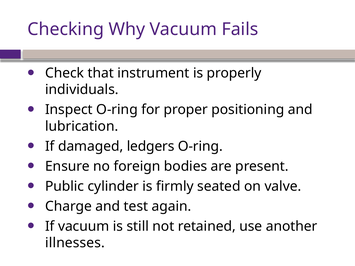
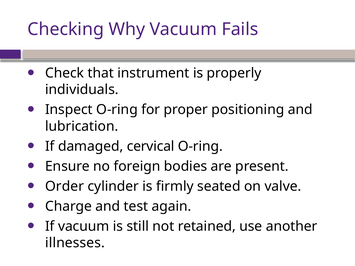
ledgers: ledgers -> cervical
Public: Public -> Order
